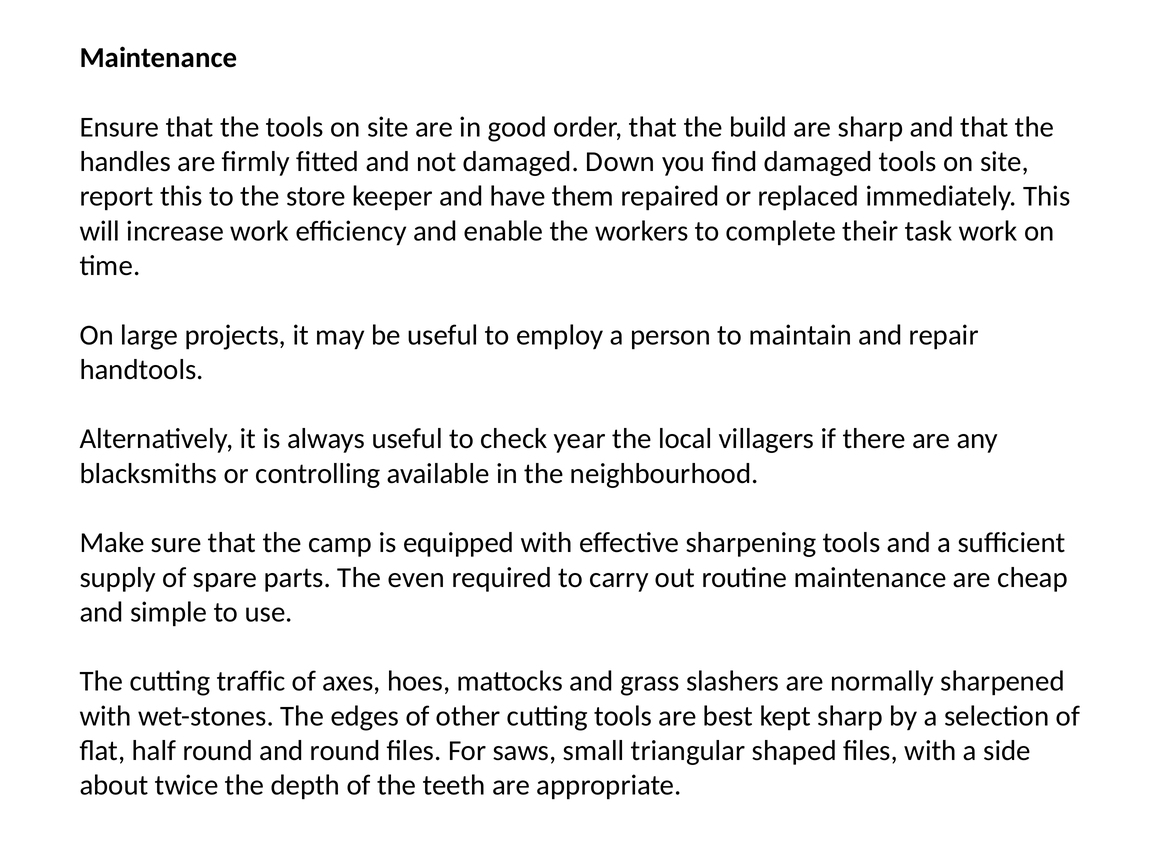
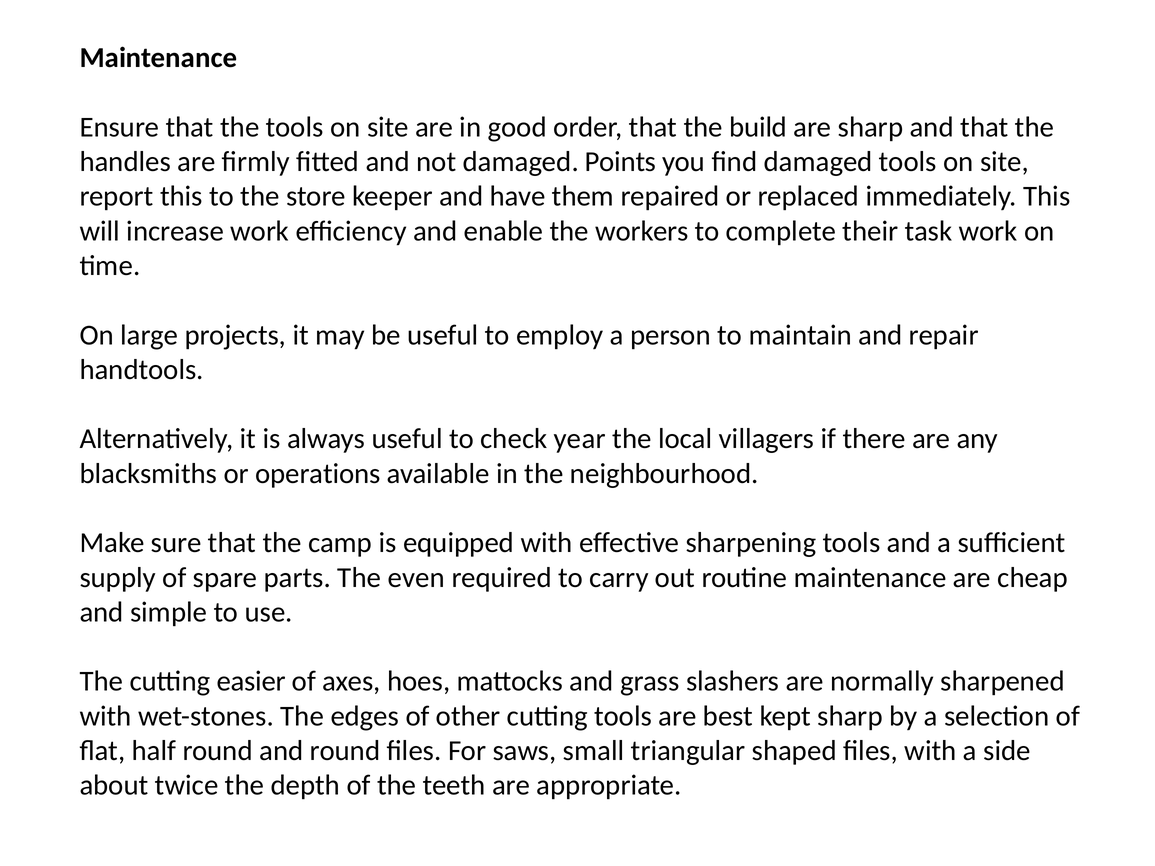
Down: Down -> Points
controlling: controlling -> operations
traffic: traffic -> easier
